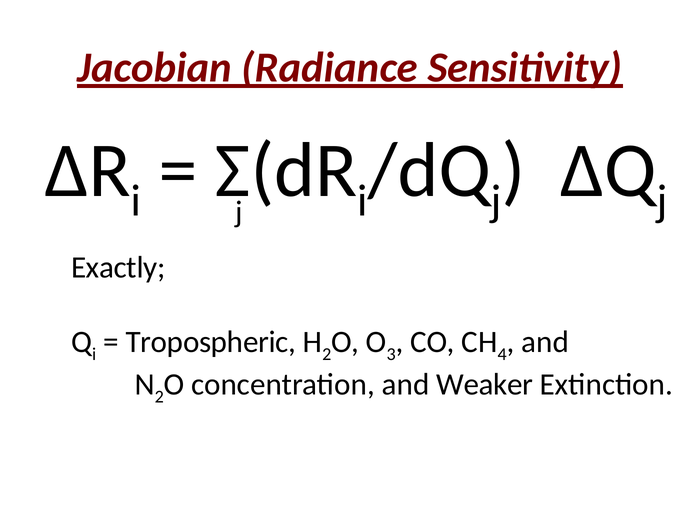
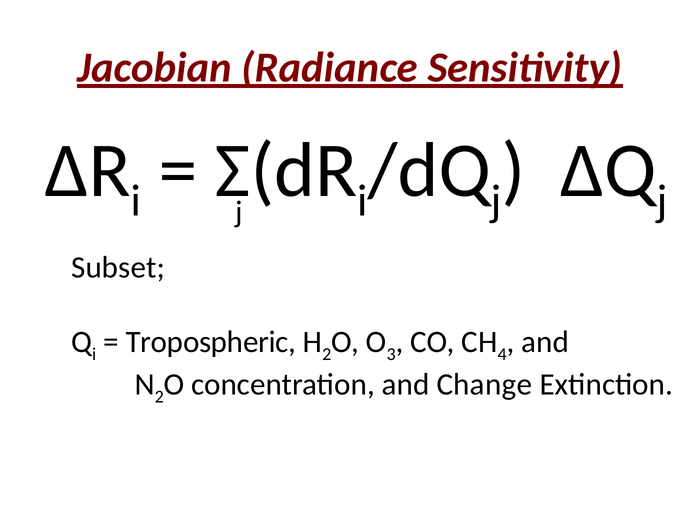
Exactly: Exactly -> Subset
Weaker: Weaker -> Change
